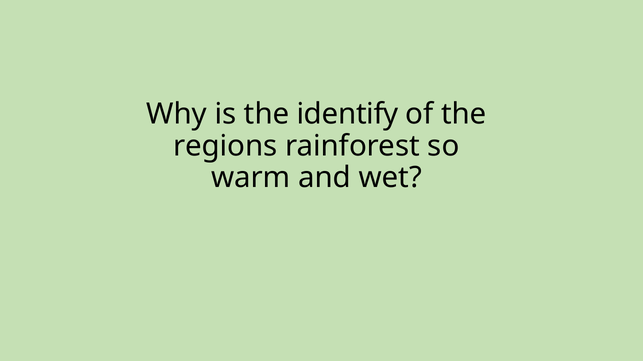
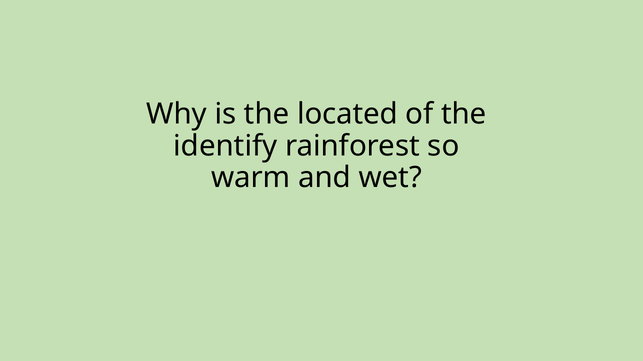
identify: identify -> located
regions: regions -> identify
